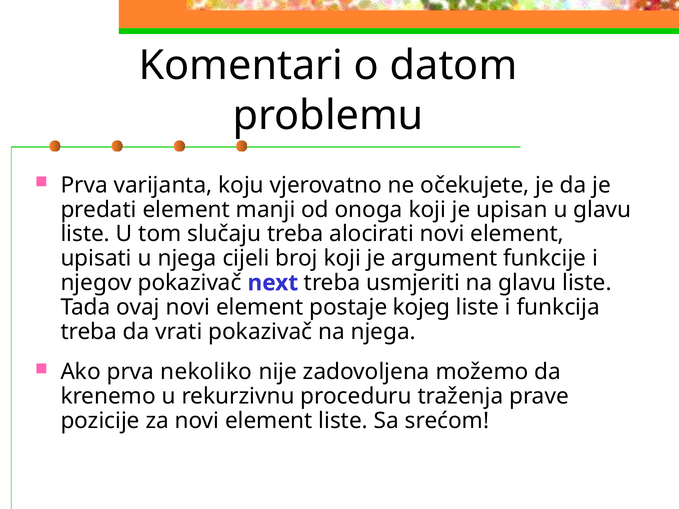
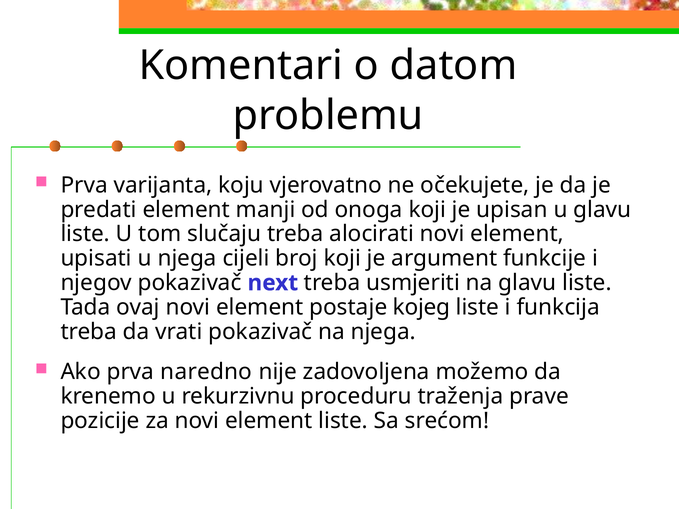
nekoliko: nekoliko -> naredno
